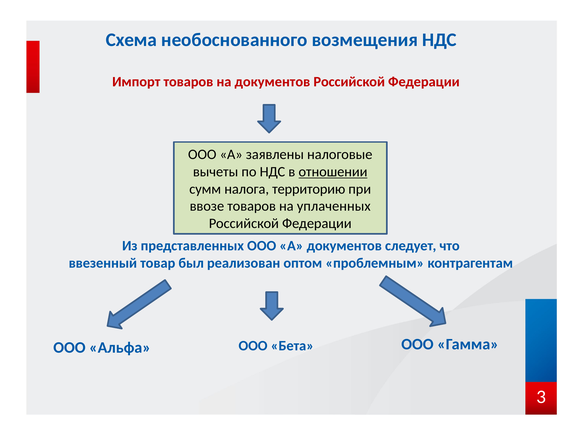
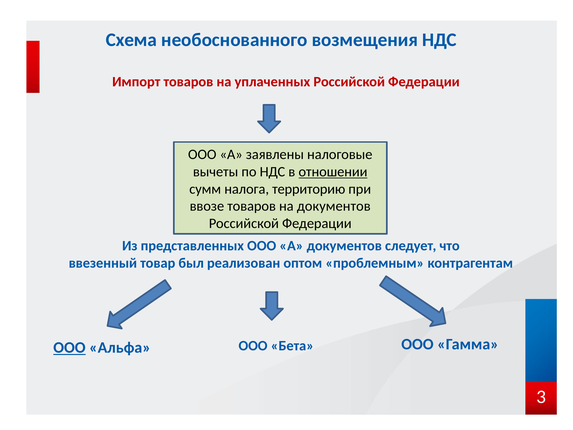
на документов: документов -> уплаченных
на уплаченных: уплаченных -> документов
ООО at (69, 347) underline: none -> present
